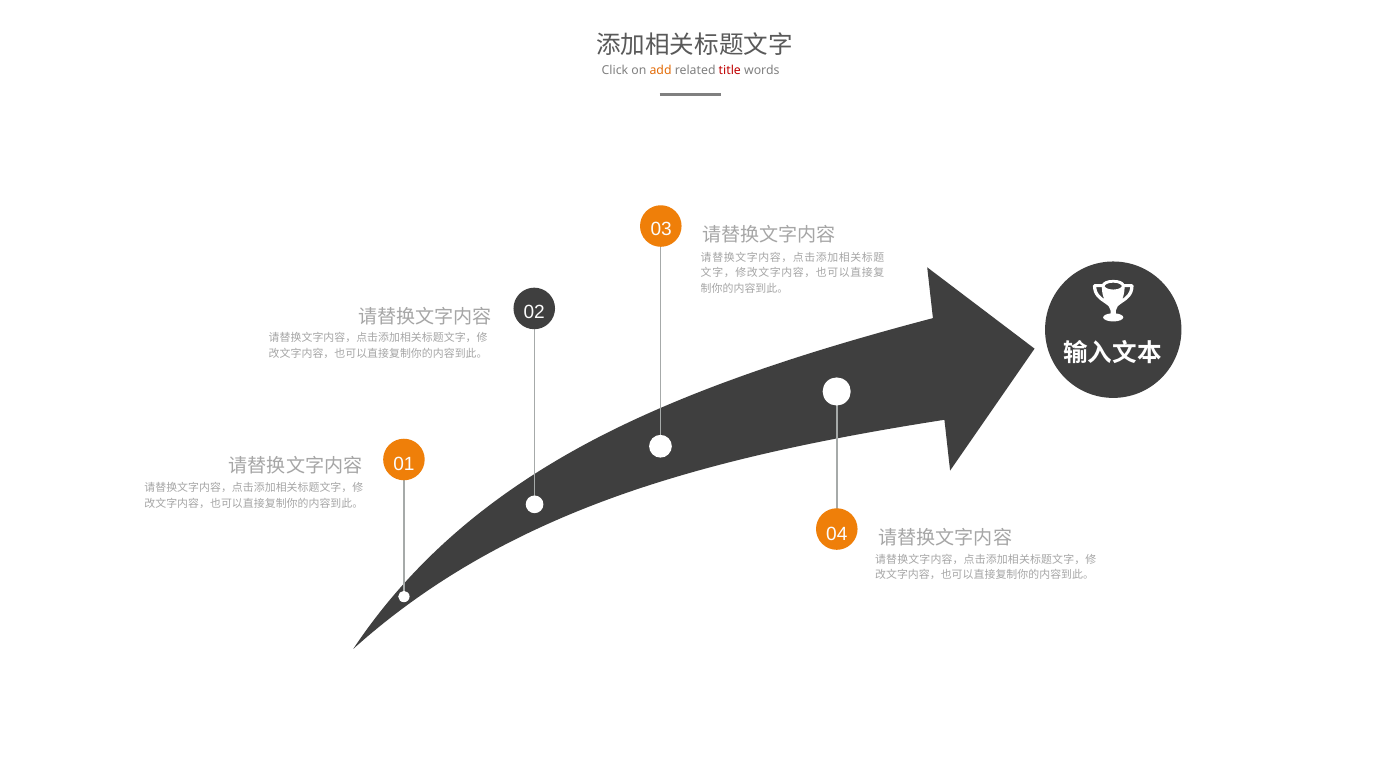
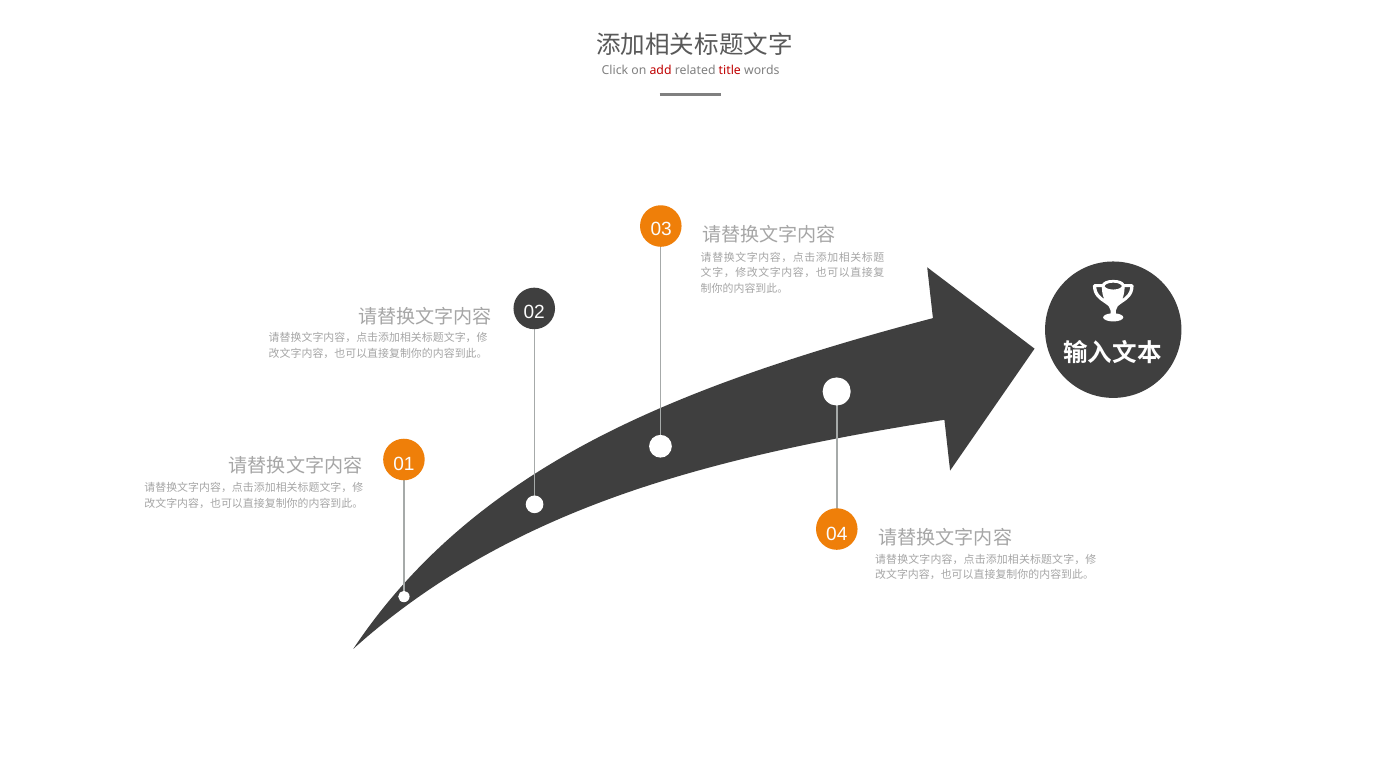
add colour: orange -> red
